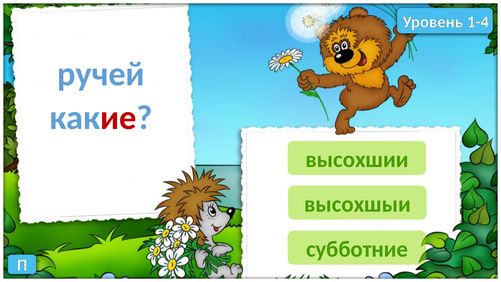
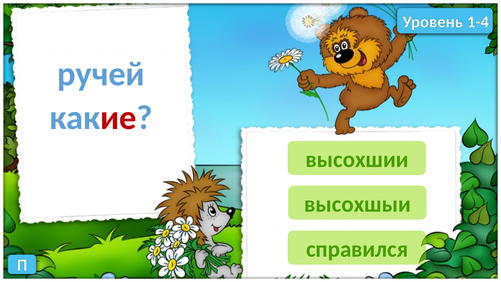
субботние: субботние -> справился
